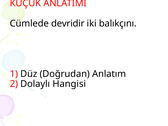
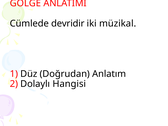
KÜÇÜK: KÜÇÜK -> GÖLGE
balıkçını: balıkçını -> müzikal
